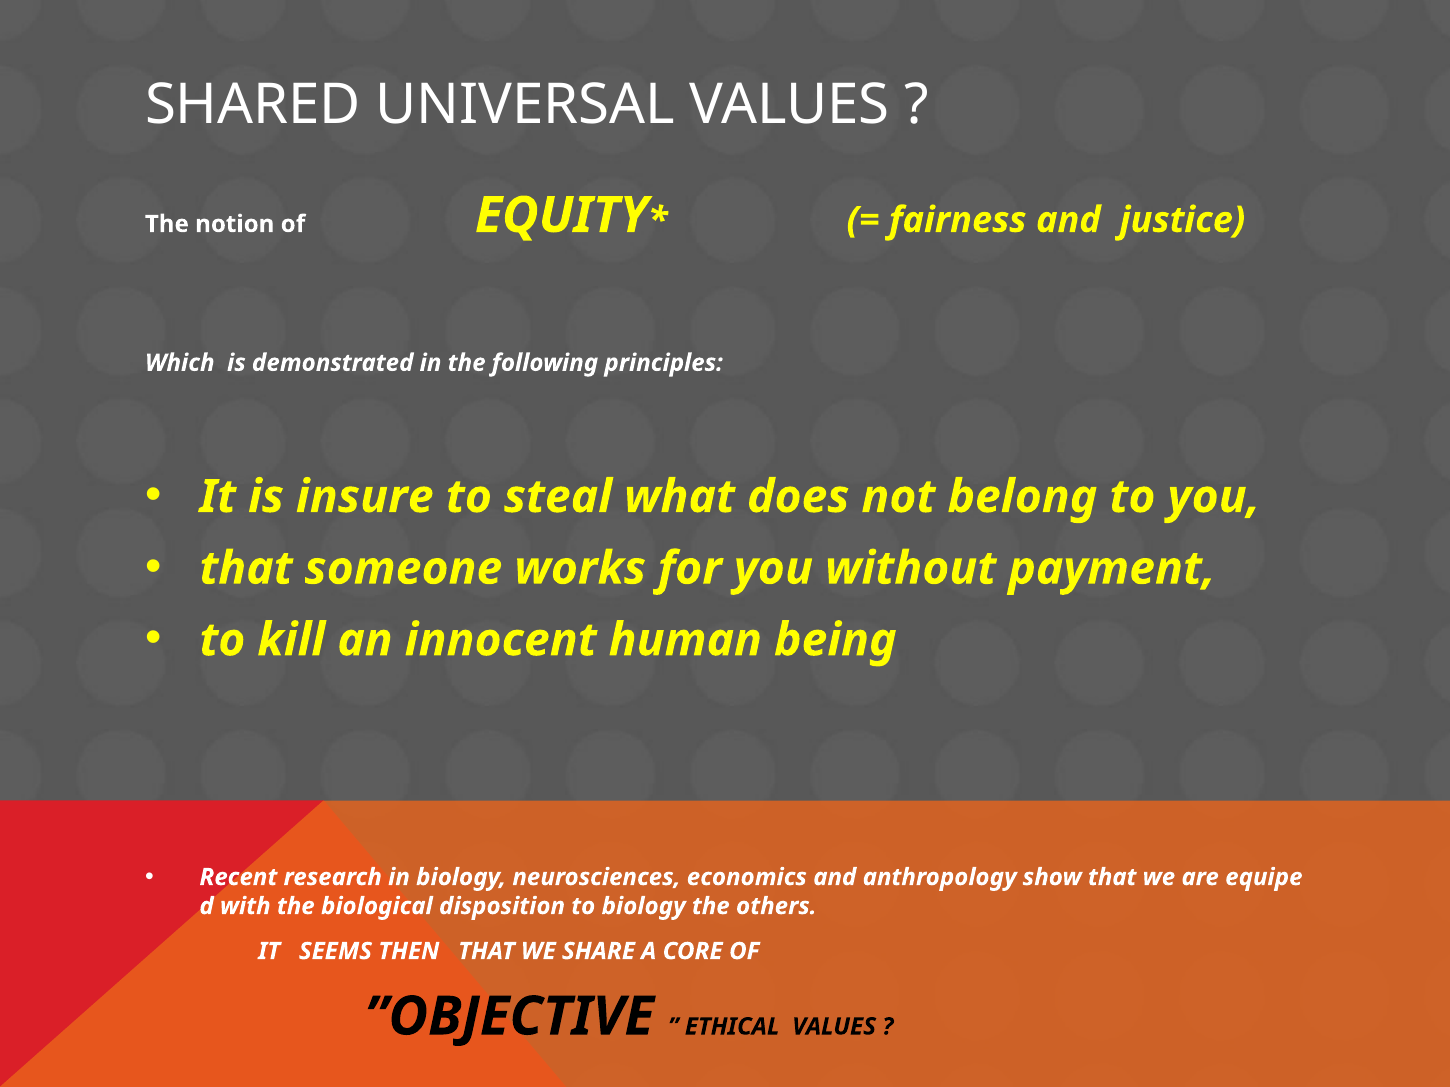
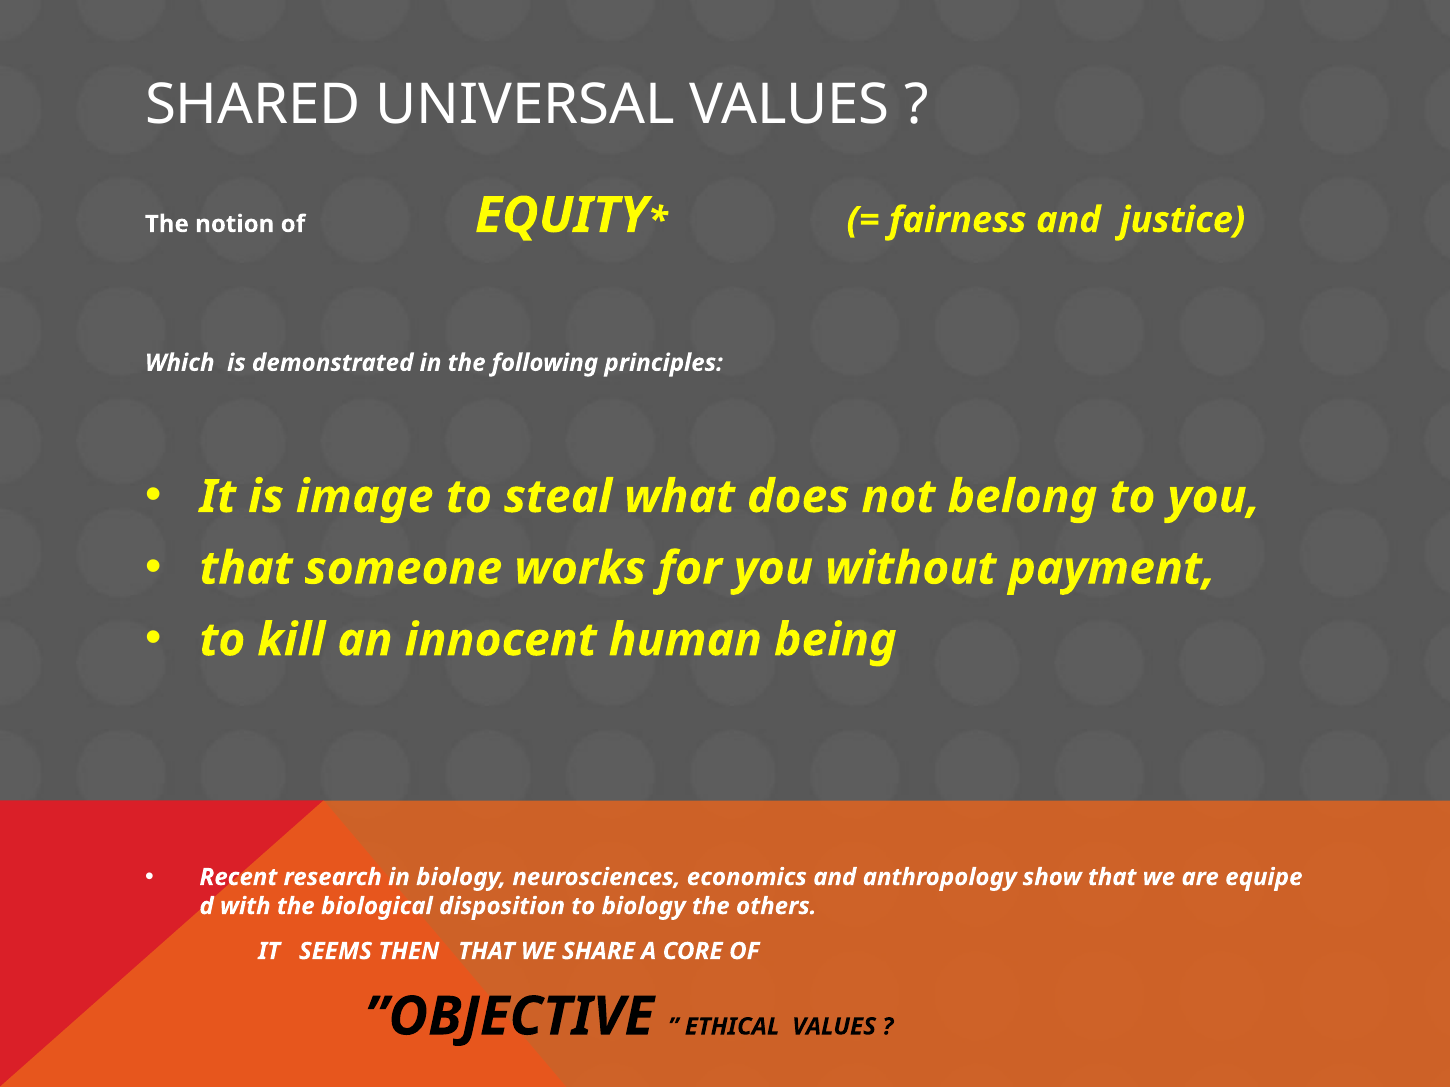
insure: insure -> image
